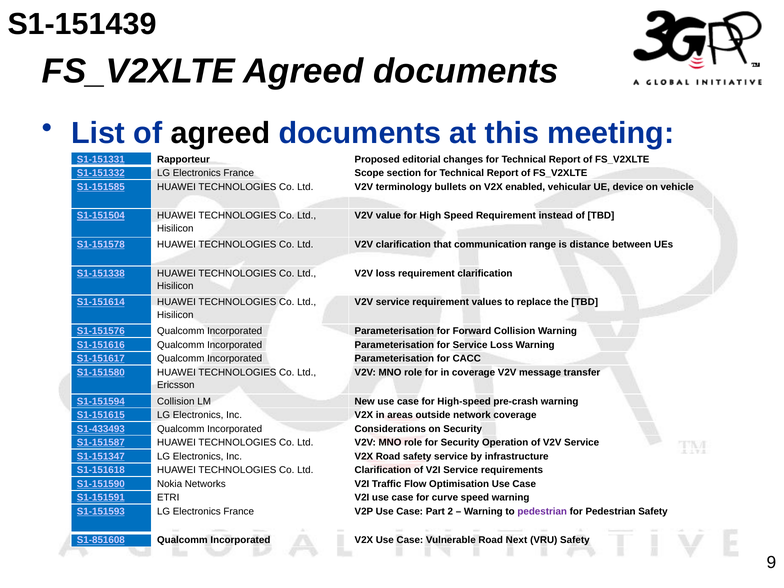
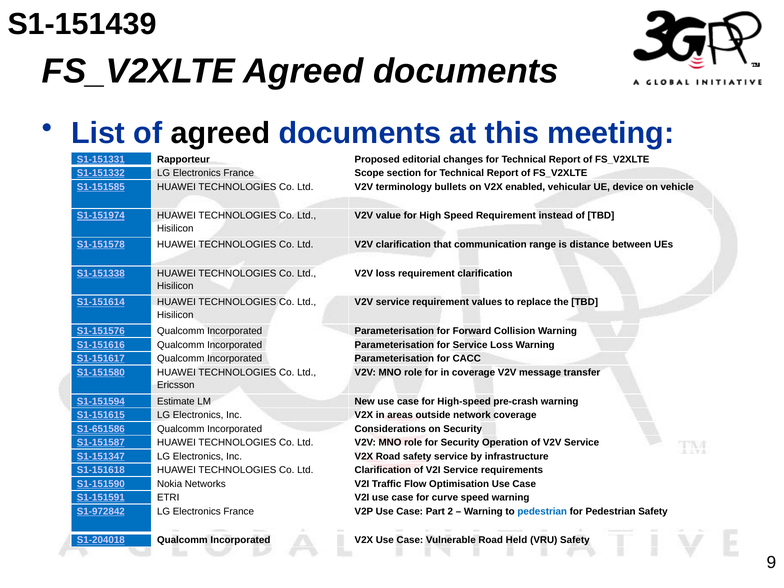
S1-151504: S1-151504 -> S1-151974
S1-151594 Collision: Collision -> Estimate
S1-433493: S1-433493 -> S1-651586
S1-151593: S1-151593 -> S1-972842
pedestrian at (542, 511) colour: purple -> blue
S1-851608: S1-851608 -> S1-204018
Next: Next -> Held
